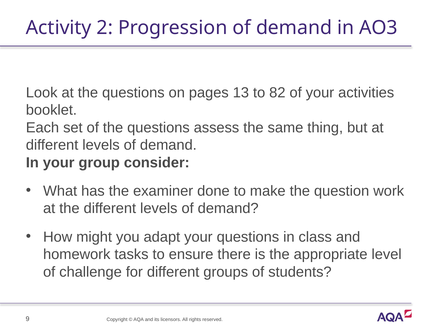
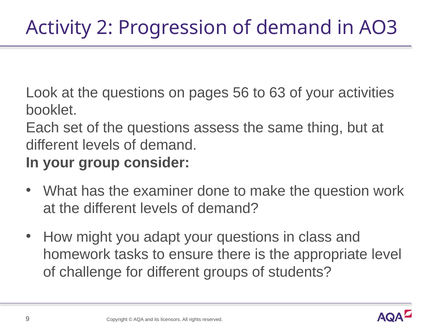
13: 13 -> 56
82: 82 -> 63
